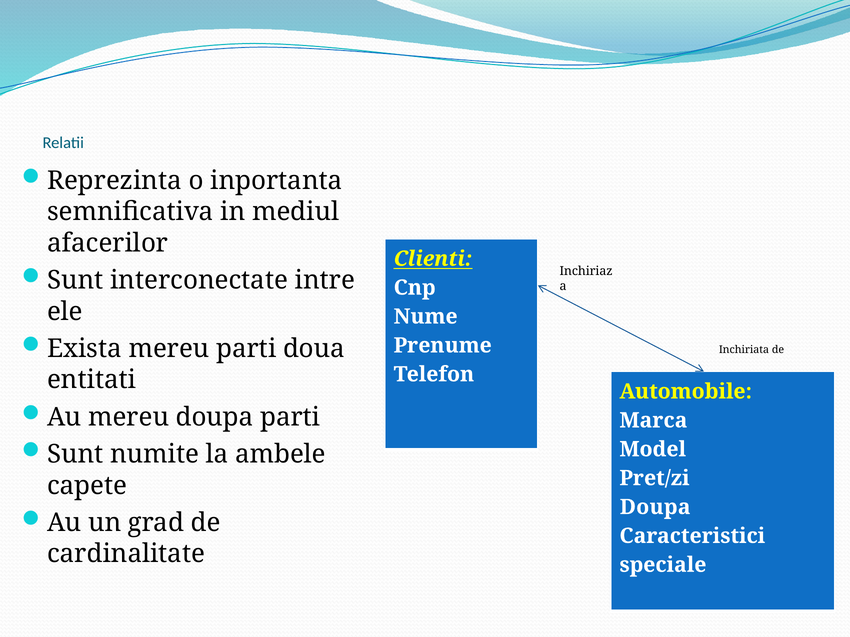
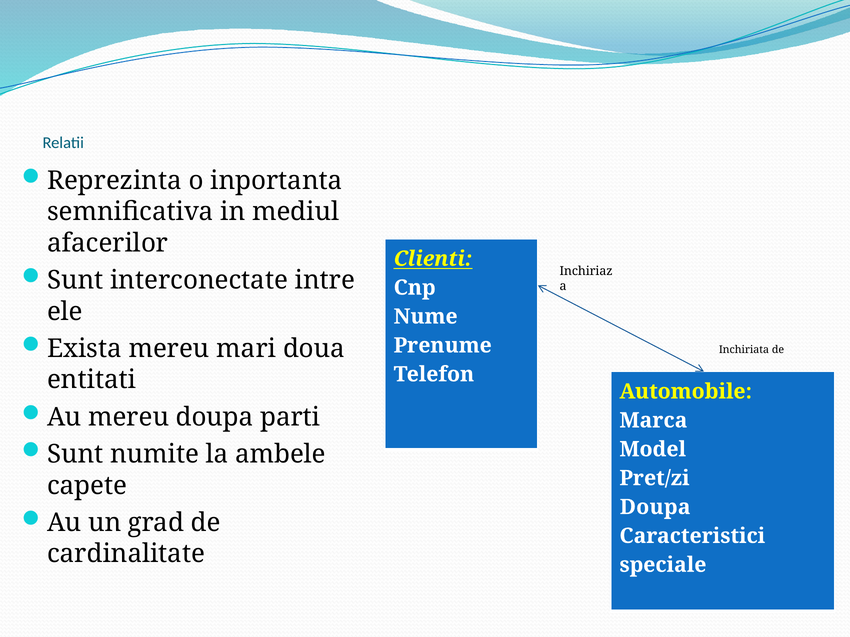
mereu parti: parti -> mari
